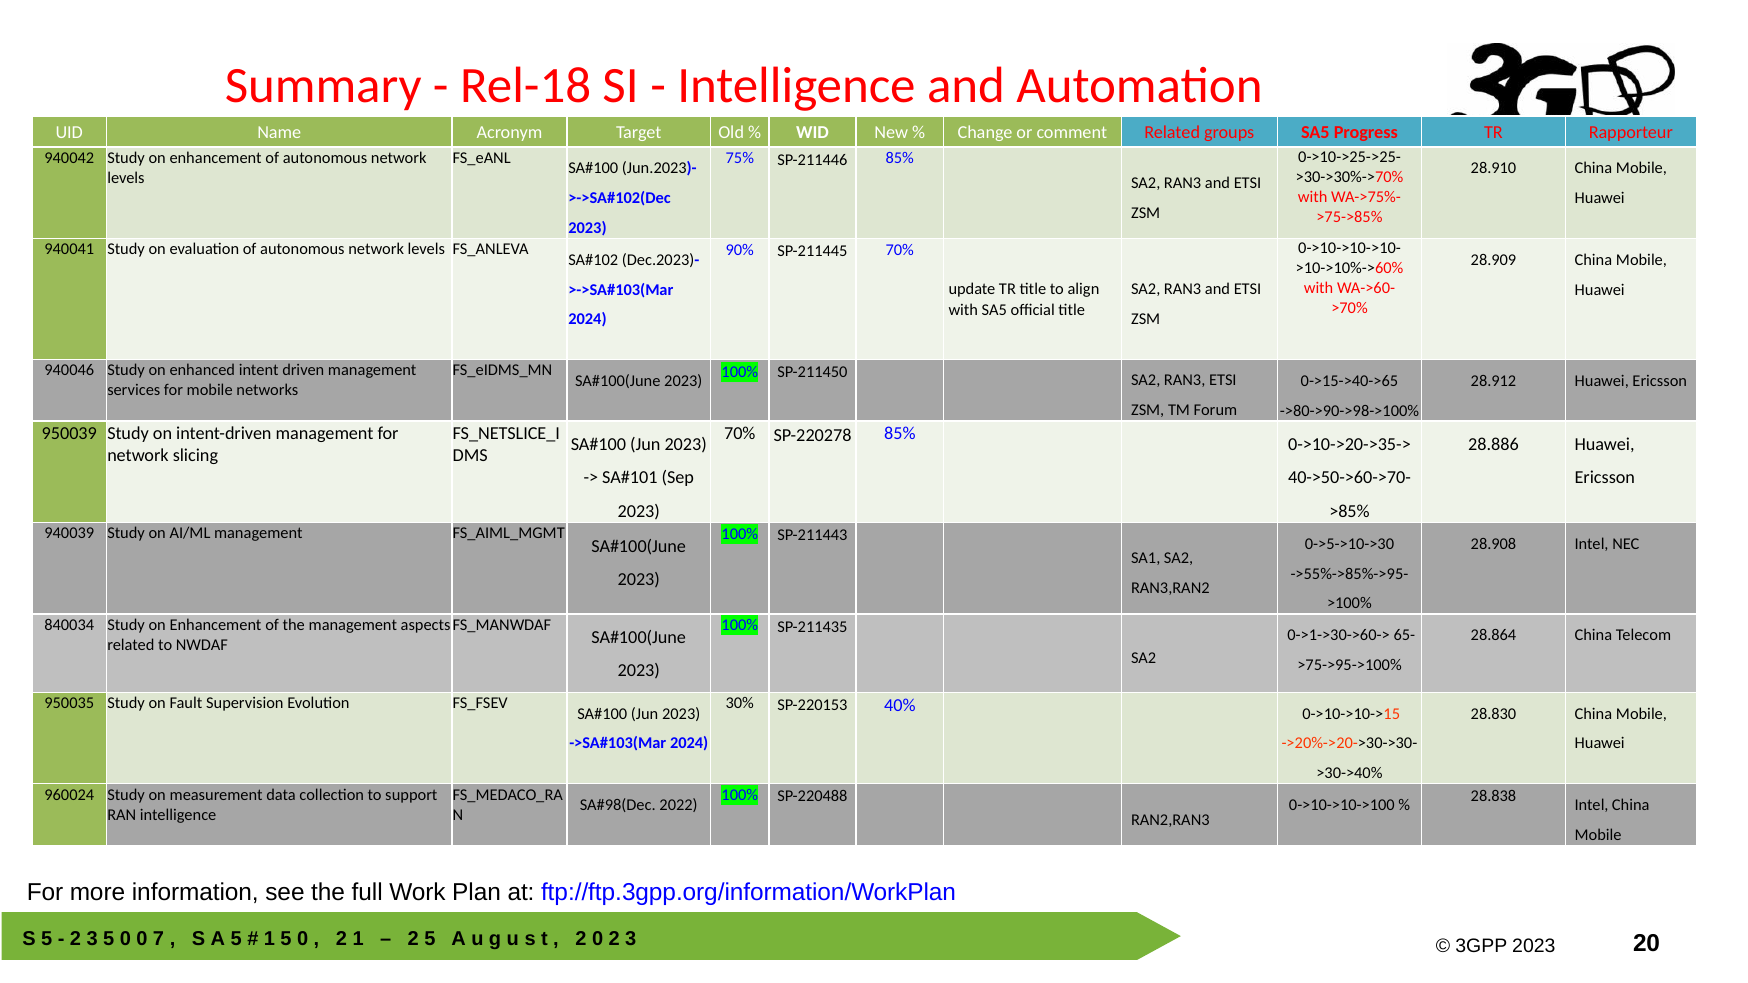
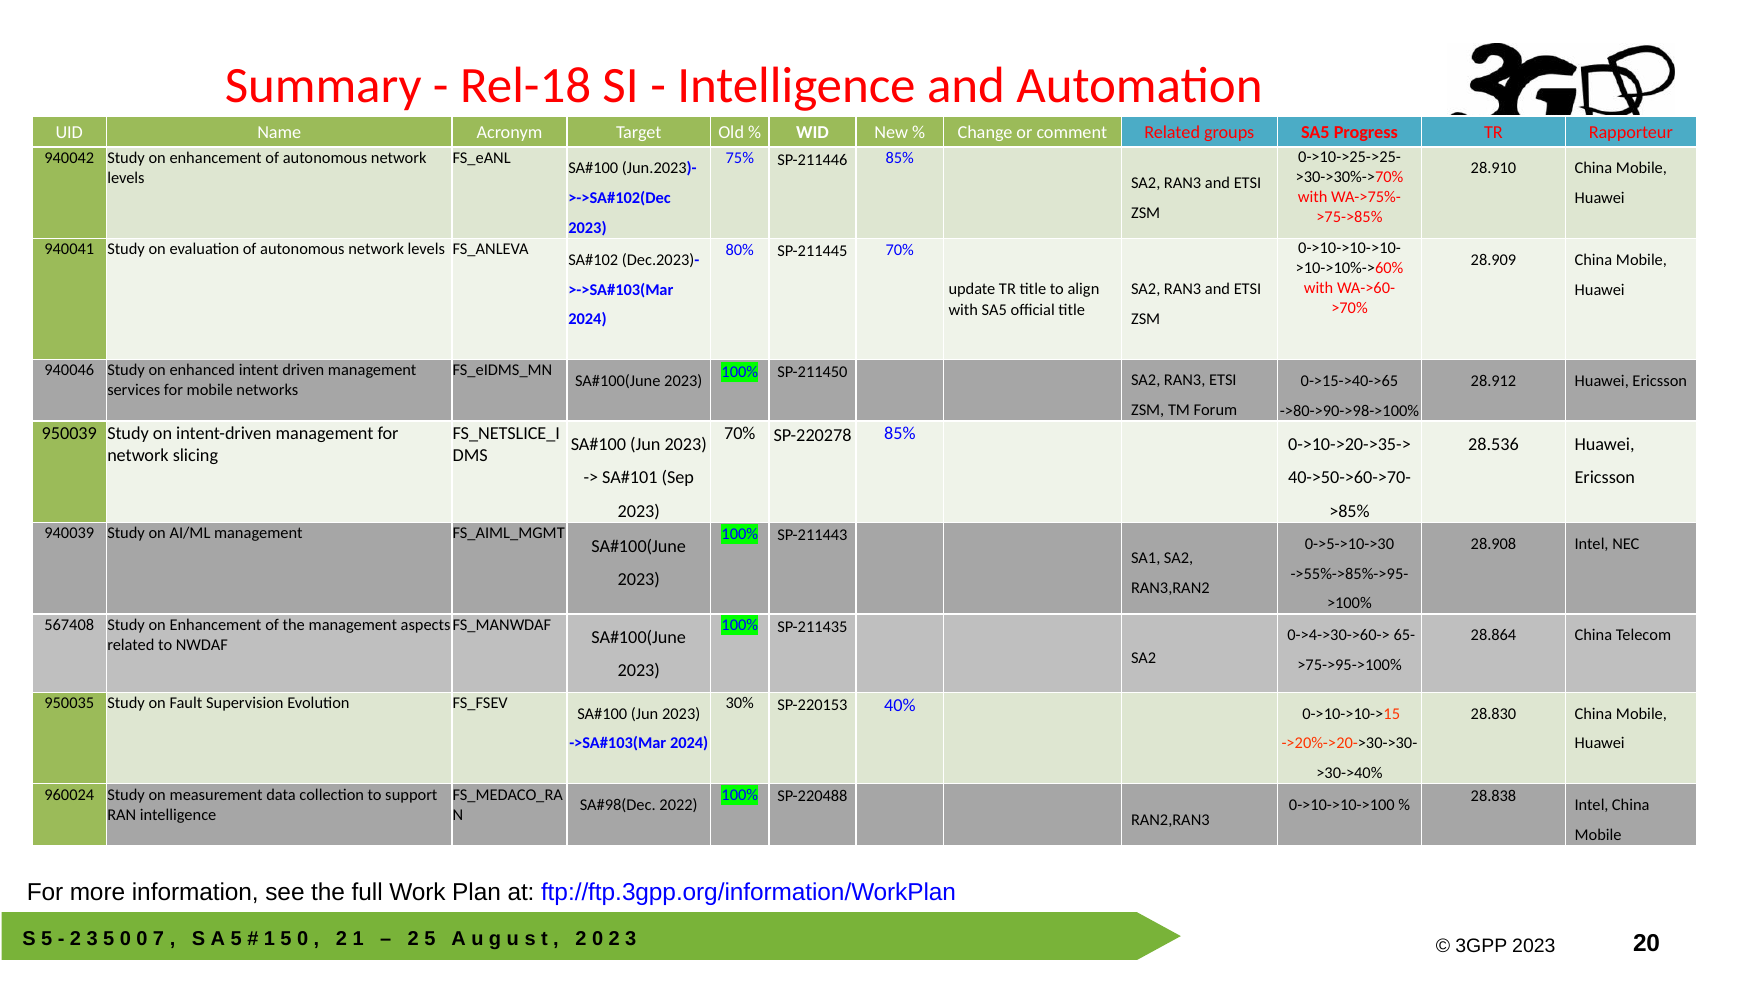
90%: 90% -> 80%
28.886: 28.886 -> 28.536
840034: 840034 -> 567408
0->1->30->60->: 0->1->30->60-> -> 0->4->30->60->
